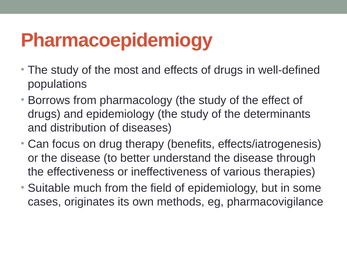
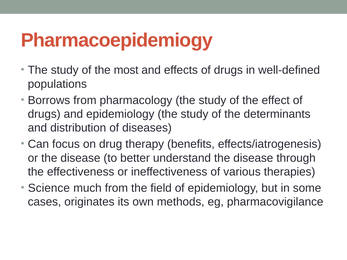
Suitable: Suitable -> Science
